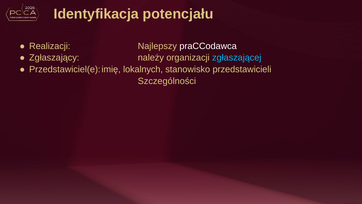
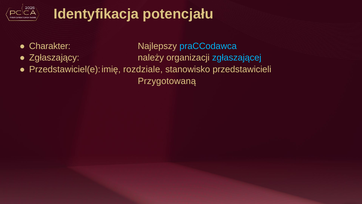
Realizacji: Realizacji -> Charakter
praCCodawca colour: white -> light blue
lokalnych: lokalnych -> rozdziale
Szczególności: Szczególności -> Przygotowaną
